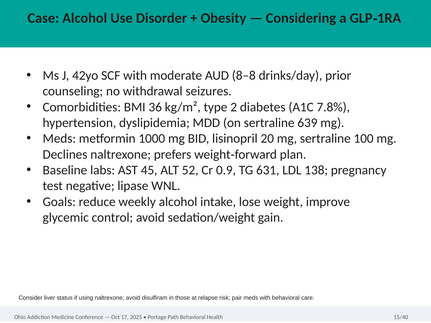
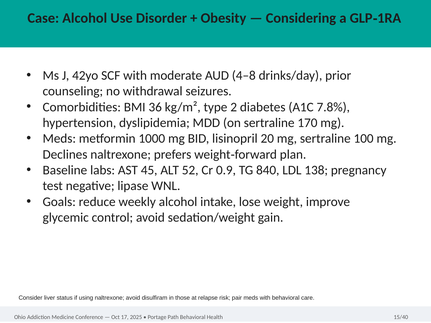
8–8: 8–8 -> 4–8
639: 639 -> 170
631: 631 -> 840
